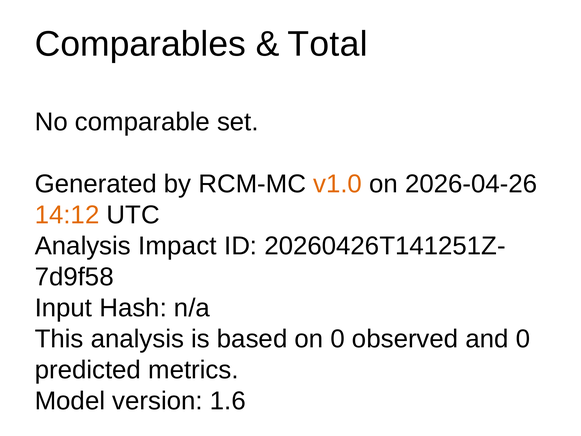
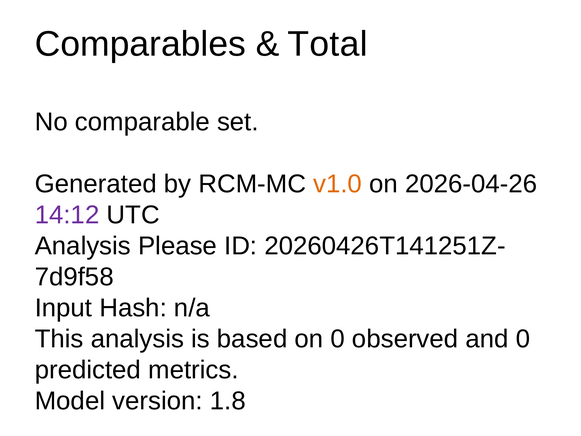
14:12 colour: orange -> purple
Impact: Impact -> Please
1.6: 1.6 -> 1.8
